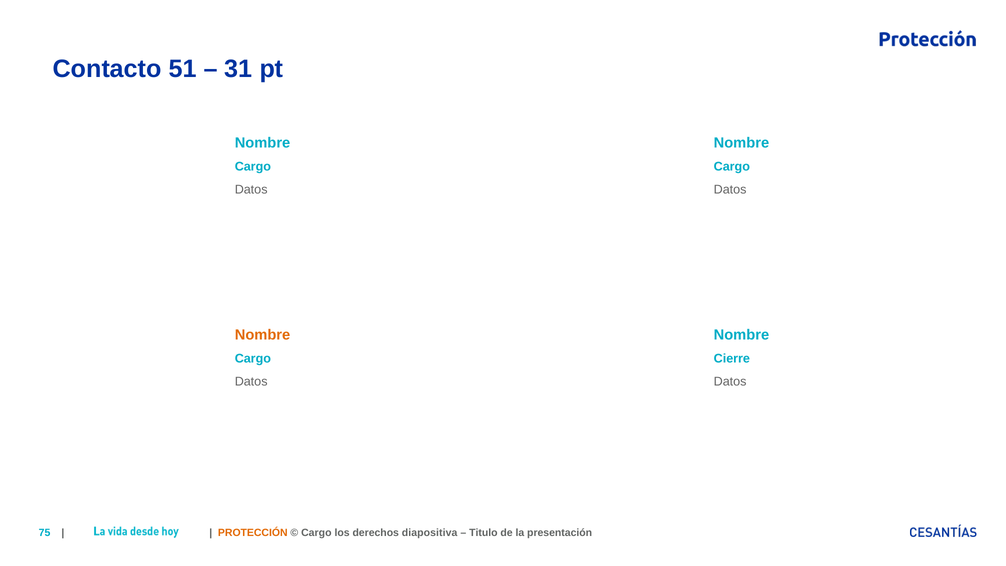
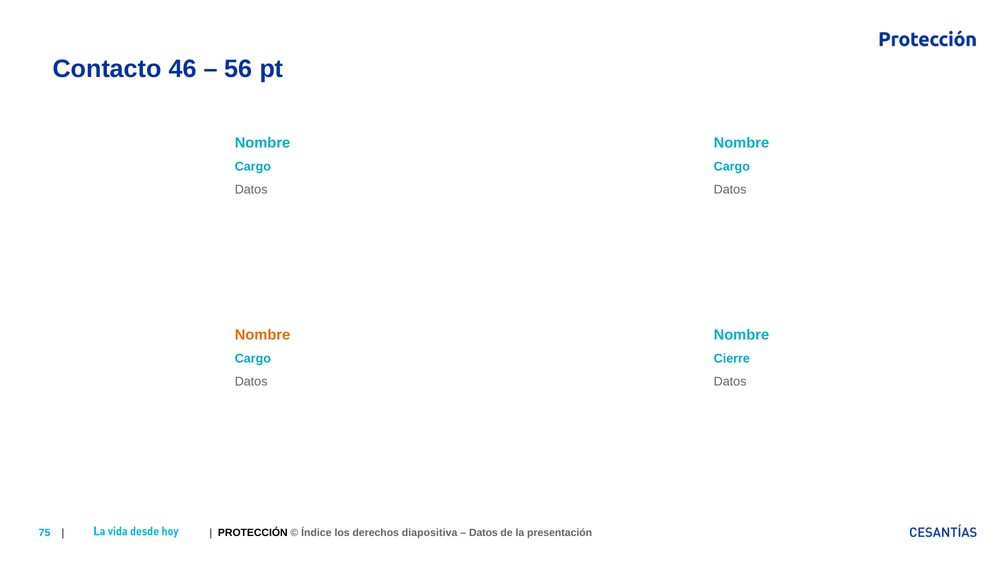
51: 51 -> 46
31: 31 -> 56
PROTECCIÓN colour: orange -> black
Cargo at (316, 533): Cargo -> Índice
Titulo at (483, 533): Titulo -> Datos
